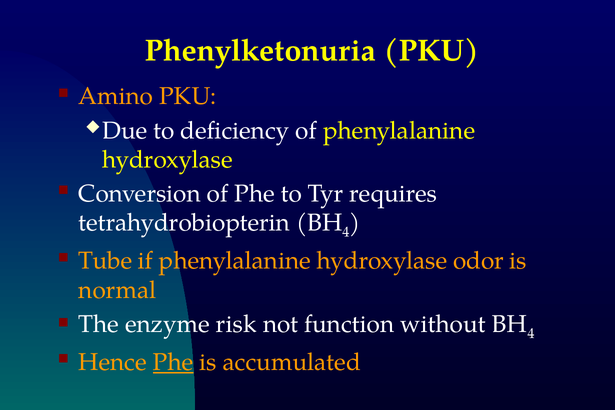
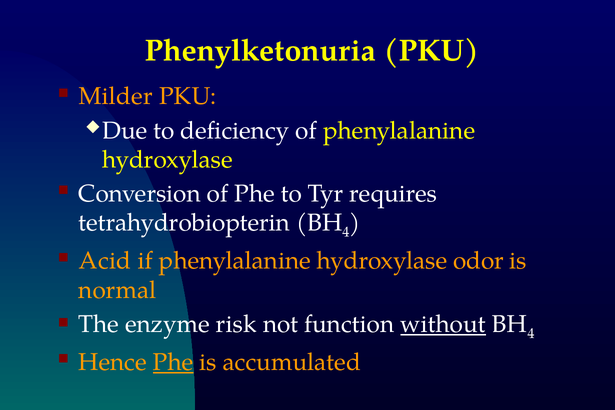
Amino: Amino -> Milder
Tube: Tube -> Acid
without underline: none -> present
